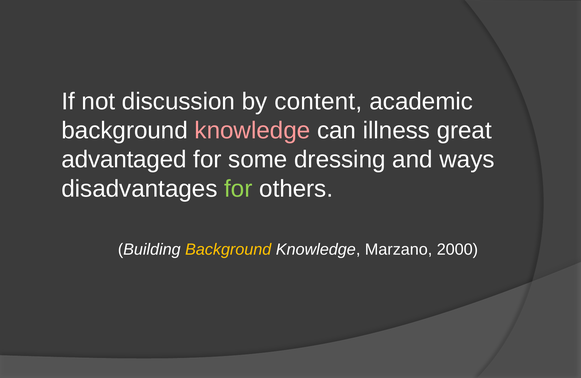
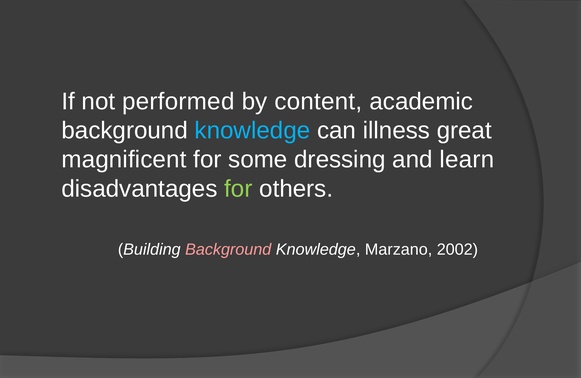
discussion: discussion -> performed
knowledge at (252, 130) colour: pink -> light blue
advantaged: advantaged -> magnificent
ways: ways -> learn
Background at (228, 249) colour: yellow -> pink
2000: 2000 -> 2002
